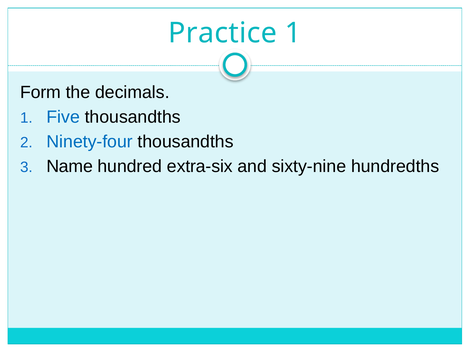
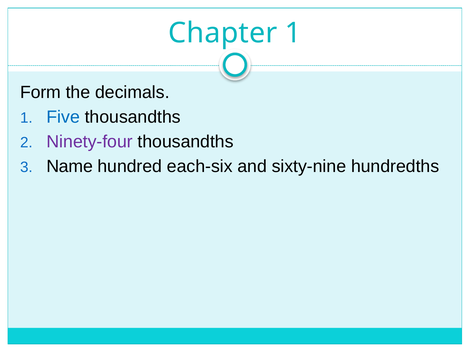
Practice: Practice -> Chapter
Ninety-four colour: blue -> purple
extra-six: extra-six -> each-six
